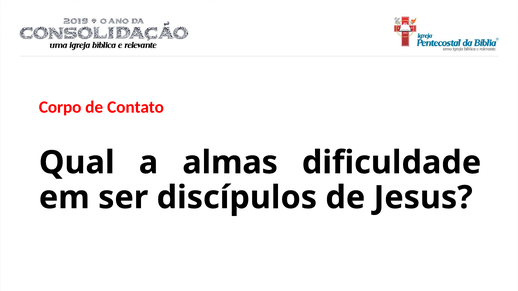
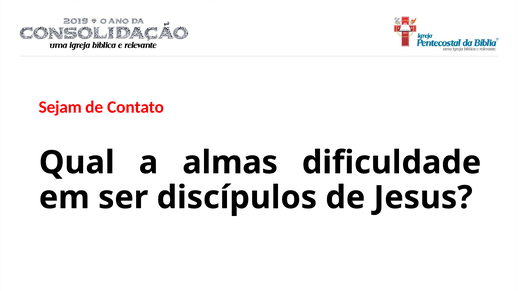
Corpo: Corpo -> Sejam
